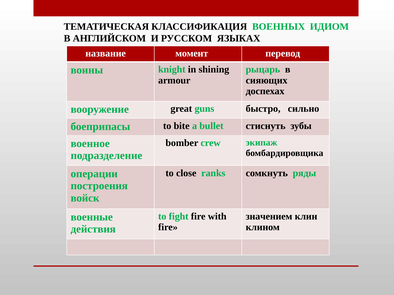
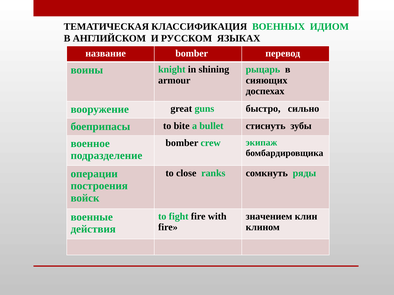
название момент: момент -> bomber
